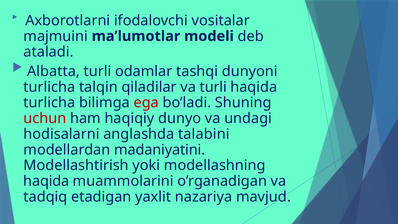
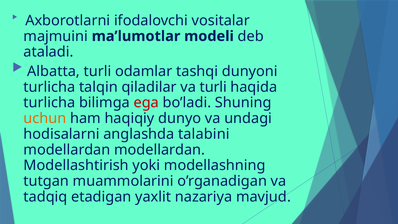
uchun colour: red -> orange
modellardan madaniyatini: madaniyatini -> modellardan
haqida at (46, 181): haqida -> tutgan
